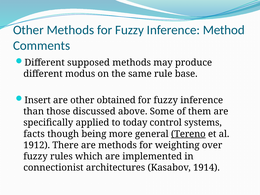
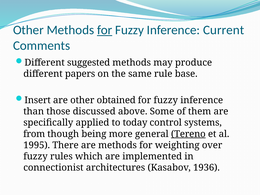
for at (105, 30) underline: none -> present
Method: Method -> Current
supposed: supposed -> suggested
modus: modus -> papers
facts: facts -> from
1912: 1912 -> 1995
1914: 1914 -> 1936
